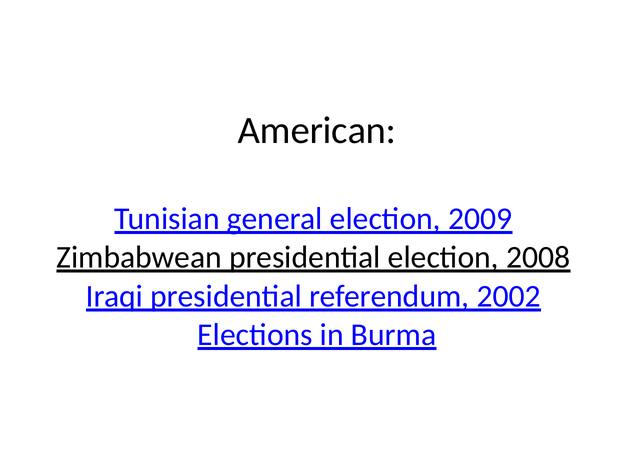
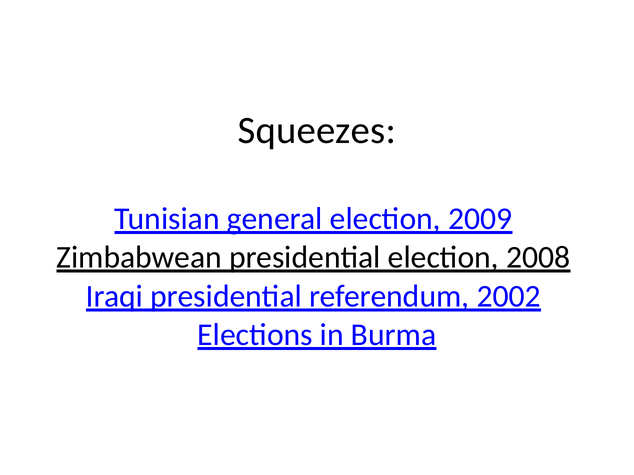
American: American -> Squeezes
